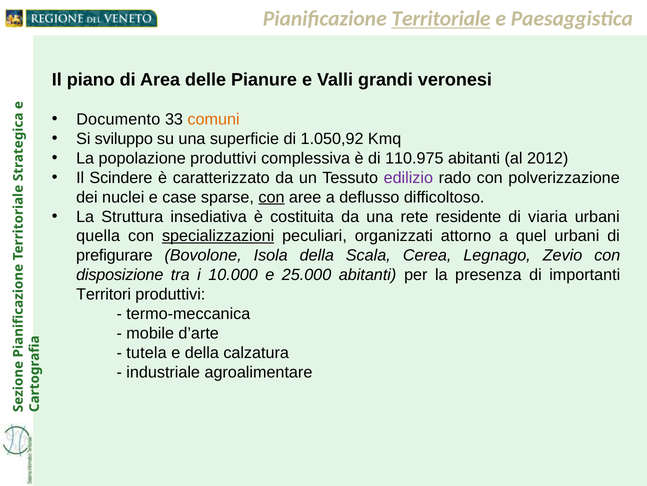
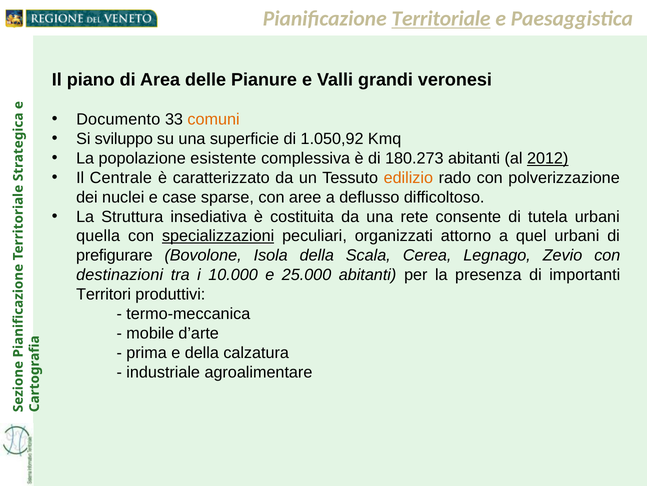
popolazione produttivi: produttivi -> esistente
110.975: 110.975 -> 180.273
2012 underline: none -> present
Scindere: Scindere -> Centrale
edilizio colour: purple -> orange
con at (271, 197) underline: present -> none
residente: residente -> consente
viaria: viaria -> tutela
disposizione: disposizione -> destinazioni
tutela: tutela -> prima
